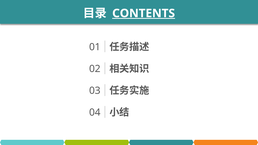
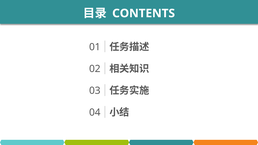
CONTENTS underline: present -> none
